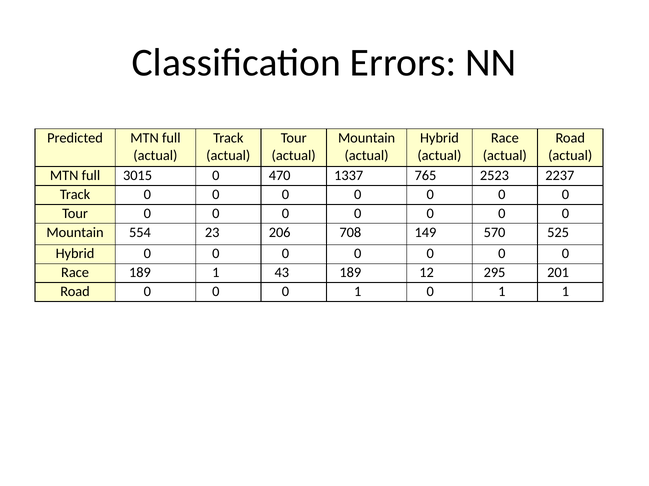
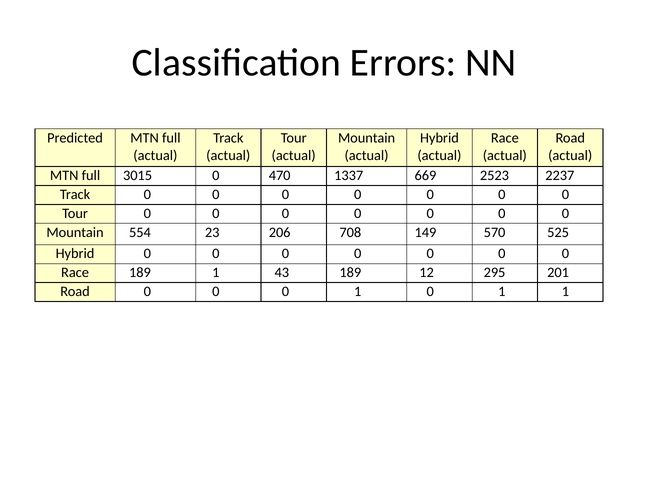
765: 765 -> 669
